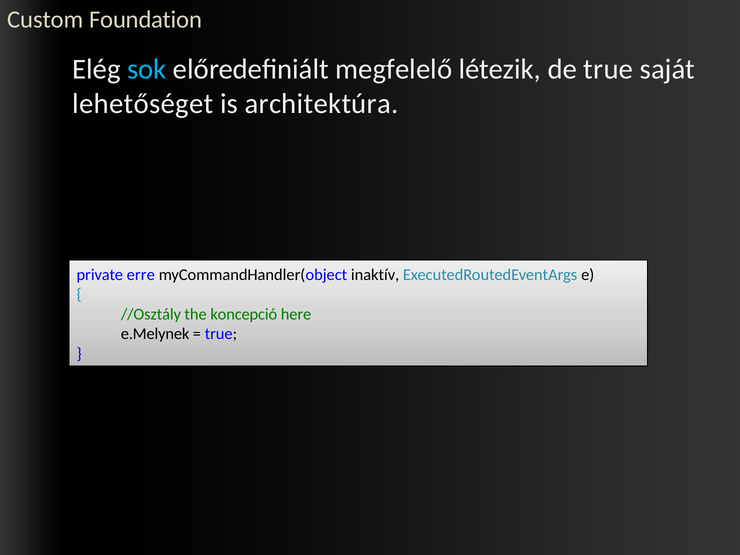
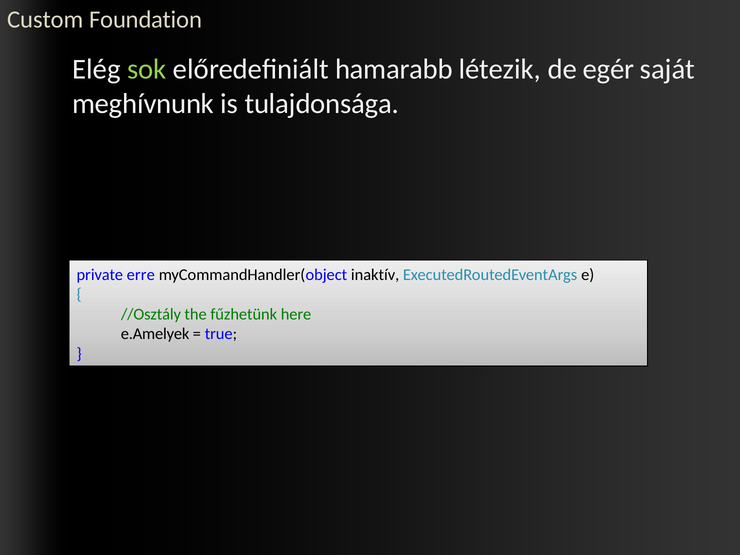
sok colour: light blue -> light green
megfelelő: megfelelő -> hamarabb
de true: true -> egér
lehetőséget: lehetőséget -> meghívnunk
architektúra: architektúra -> tulajdonsága
koncepció: koncepció -> fűzhetünk
e.Melynek: e.Melynek -> e.Amelyek
